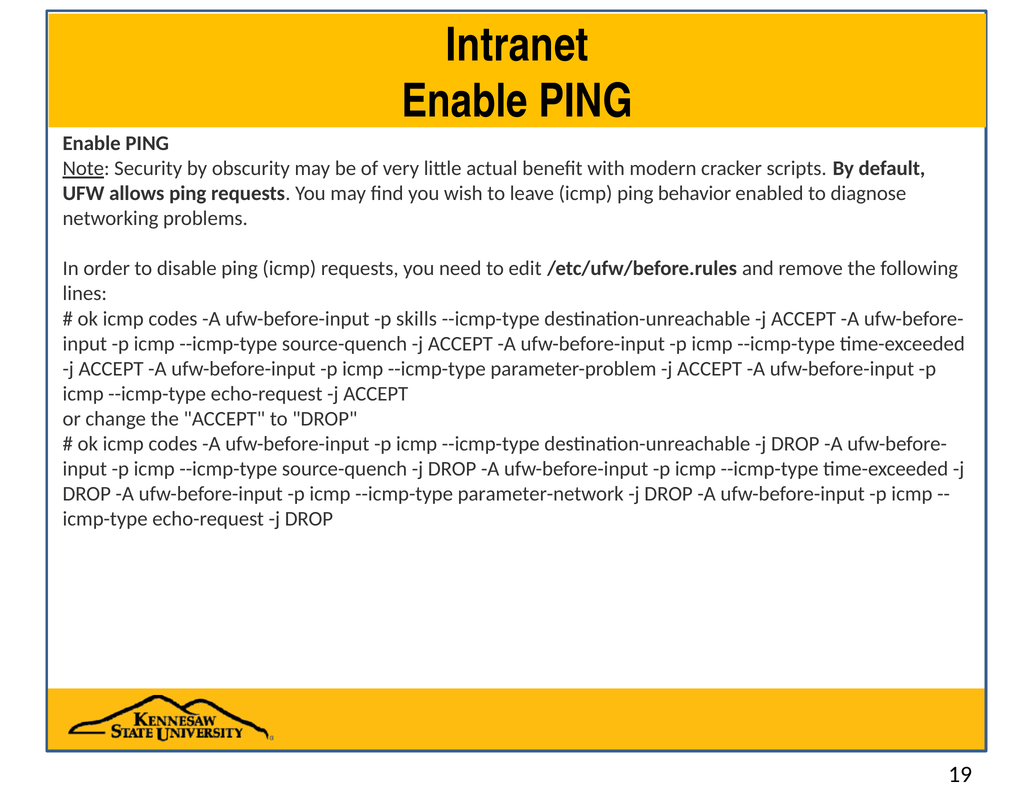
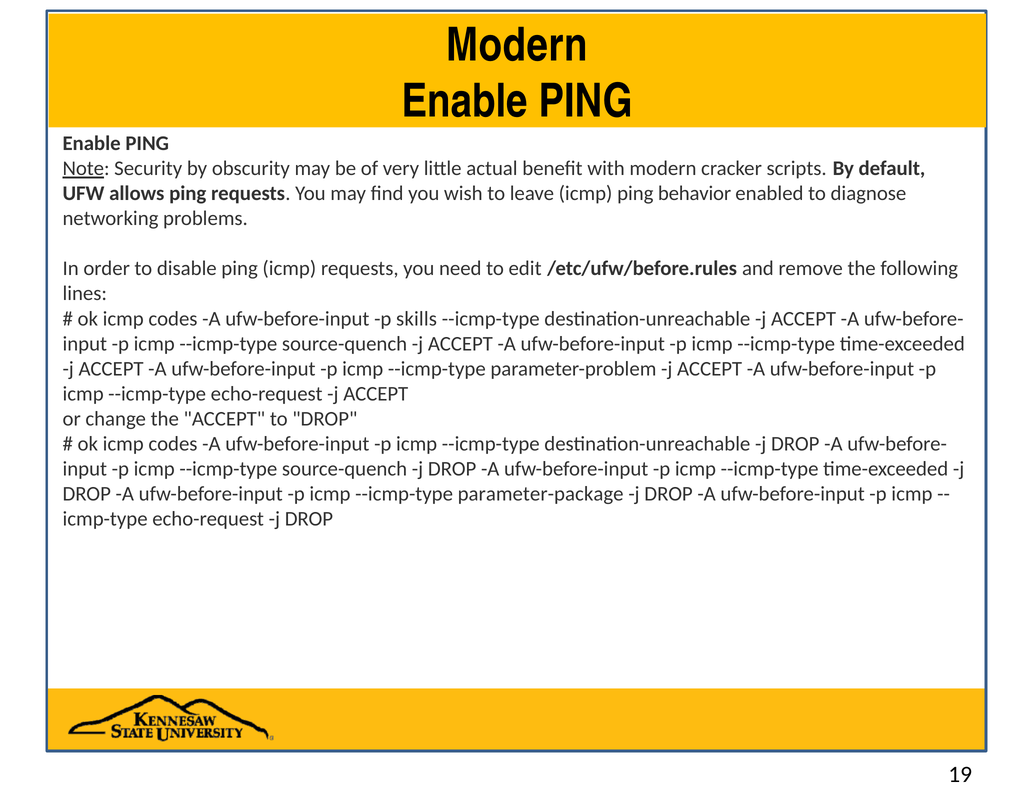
Intranet at (517, 45): Intranet -> Modern
parameter-network: parameter-network -> parameter-package
